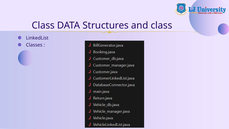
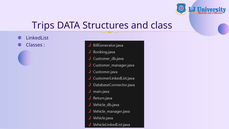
Class at (43, 25): Class -> Trips
